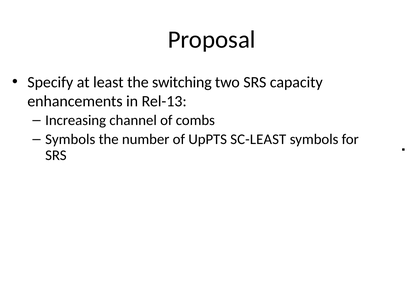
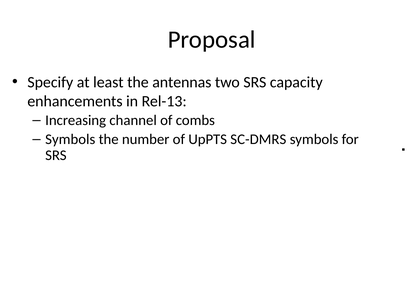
switching: switching -> antennas
SC-LEAST: SC-LEAST -> SC-DMRS
